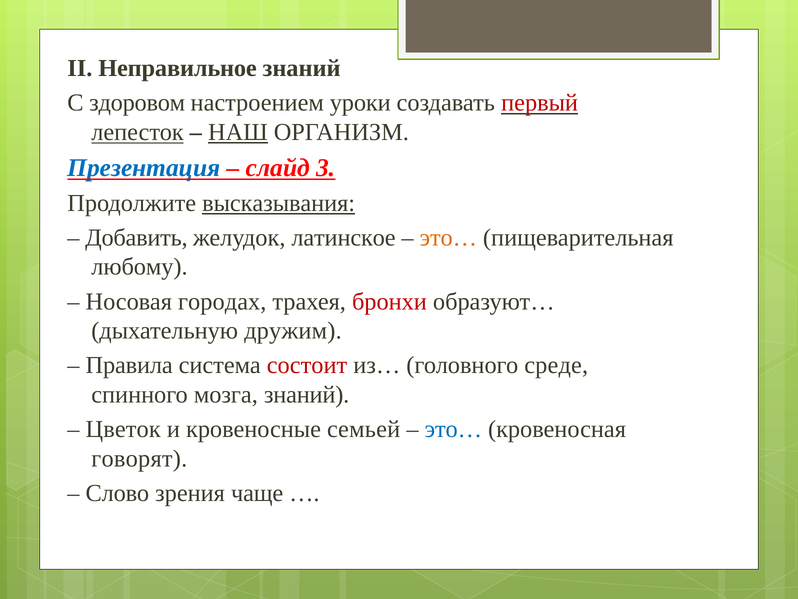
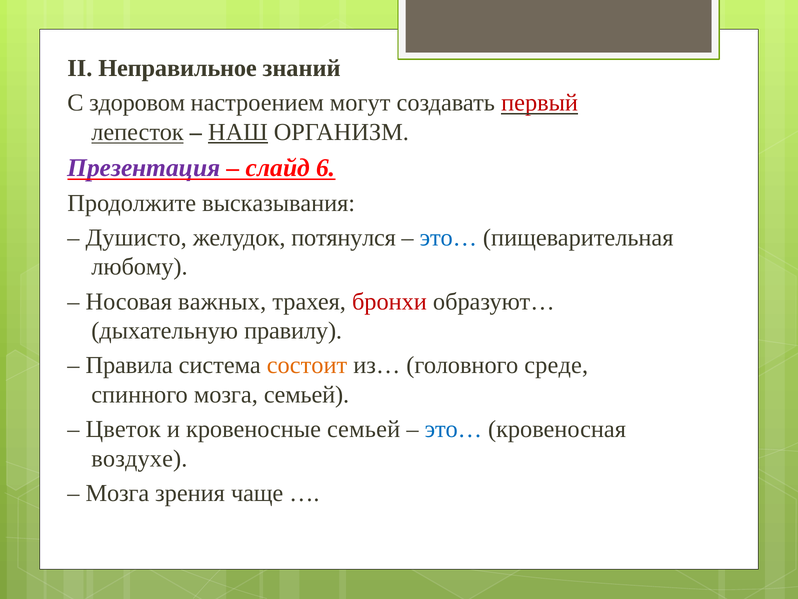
уроки: уроки -> могут
Презентация colour: blue -> purple
3: 3 -> 6
высказывания underline: present -> none
Добавить: Добавить -> Душисто
латинское: латинское -> потянулся
это… at (448, 237) colour: orange -> blue
городах: городах -> важных
дружим: дружим -> правилу
состоит colour: red -> orange
мозга знаний: знаний -> семьей
говорят: говорят -> воздухе
Слово at (117, 493): Слово -> Мозга
